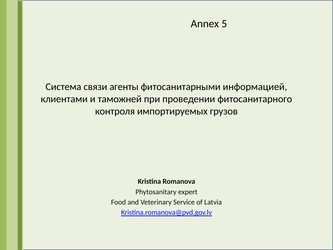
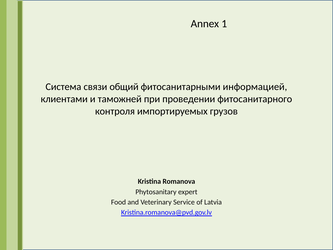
5: 5 -> 1
агенты: агенты -> общий
